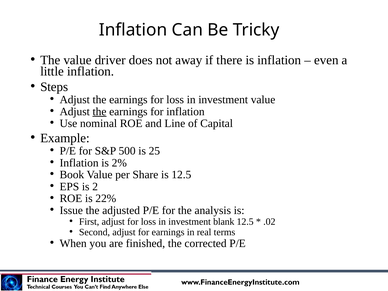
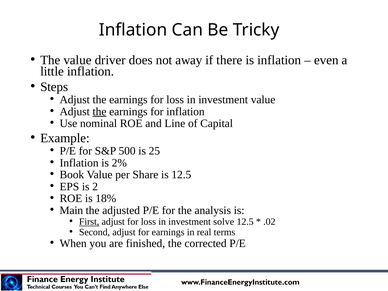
22%: 22% -> 18%
Issue: Issue -> Main
First underline: none -> present
blank: blank -> solve
